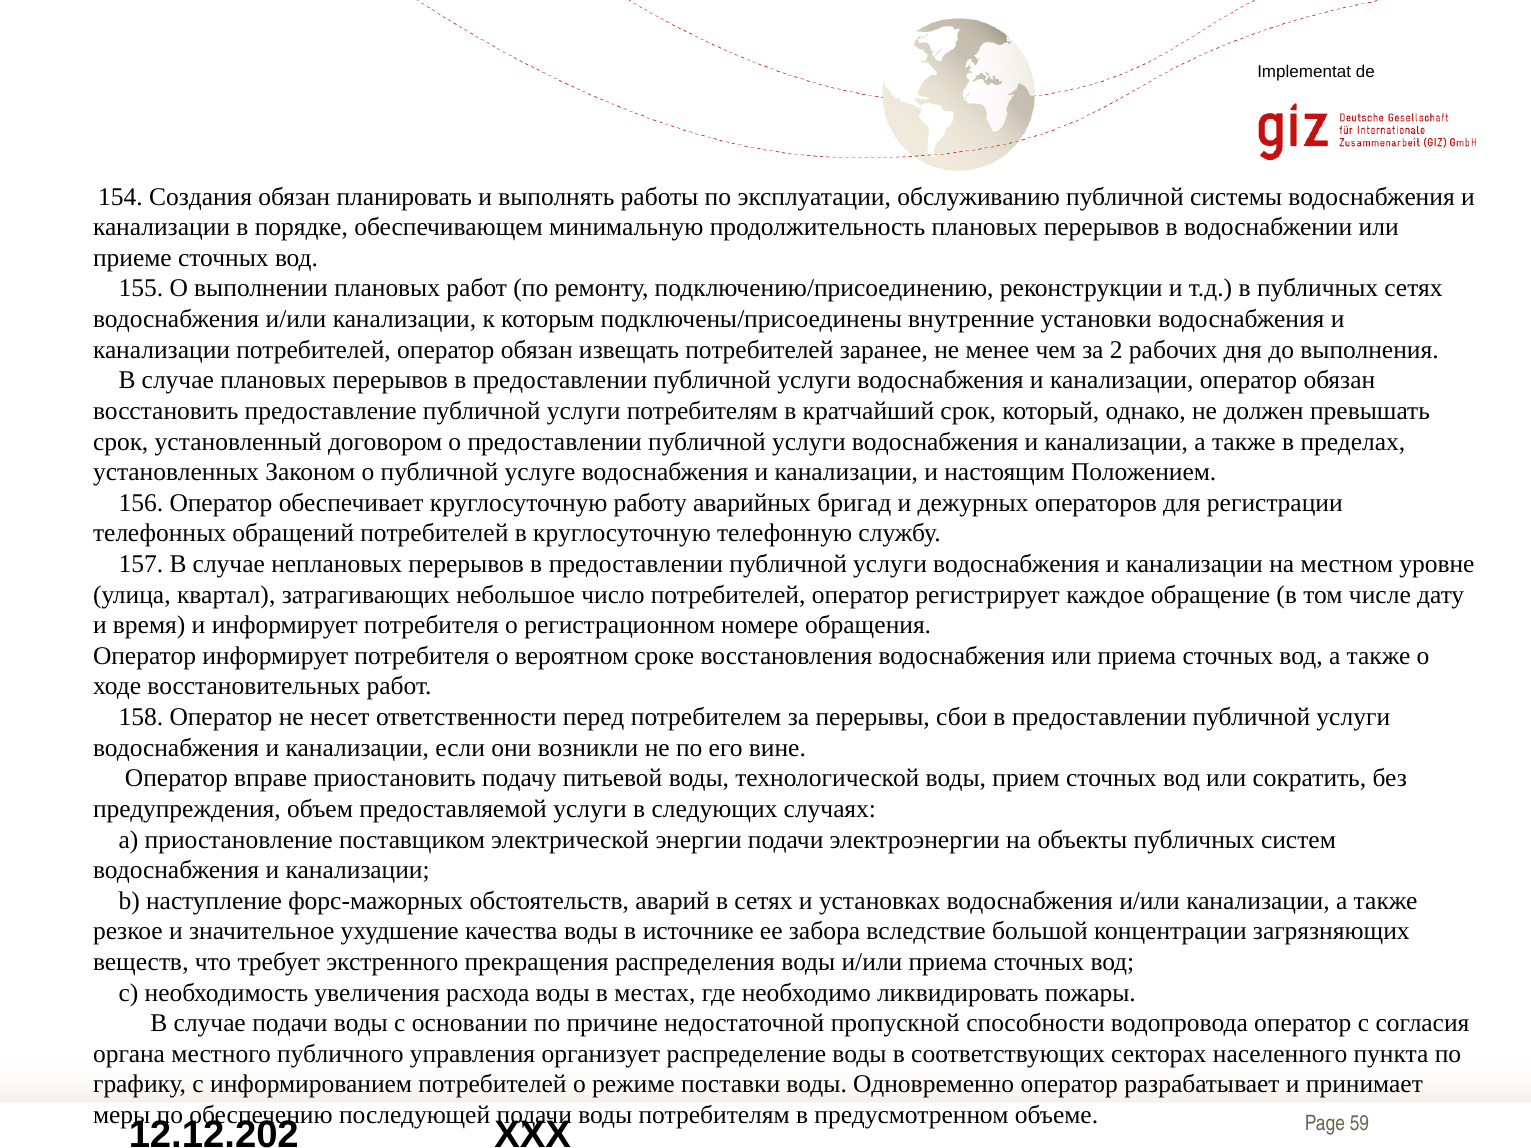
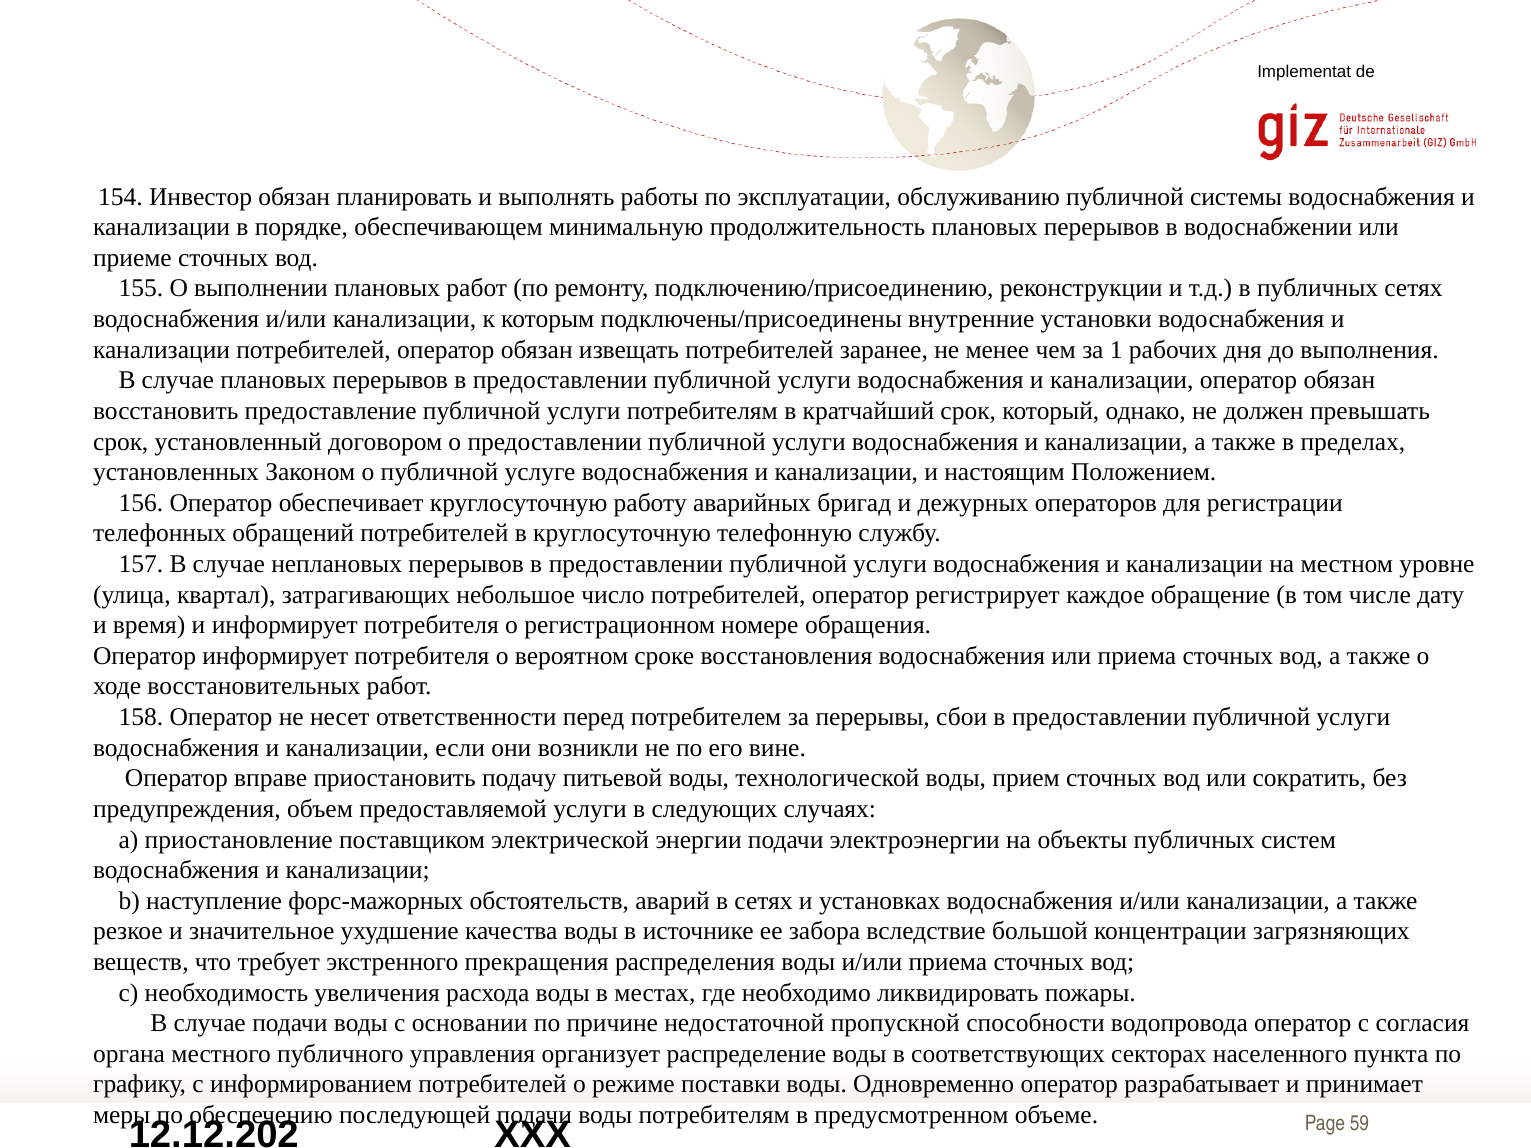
Создания: Создания -> Инвестор
2: 2 -> 1
